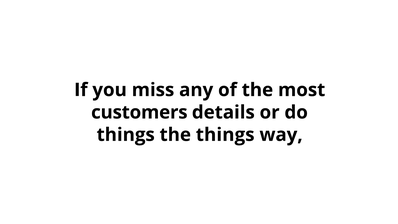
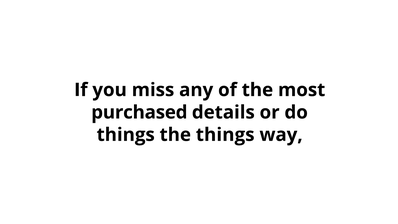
customers: customers -> purchased
